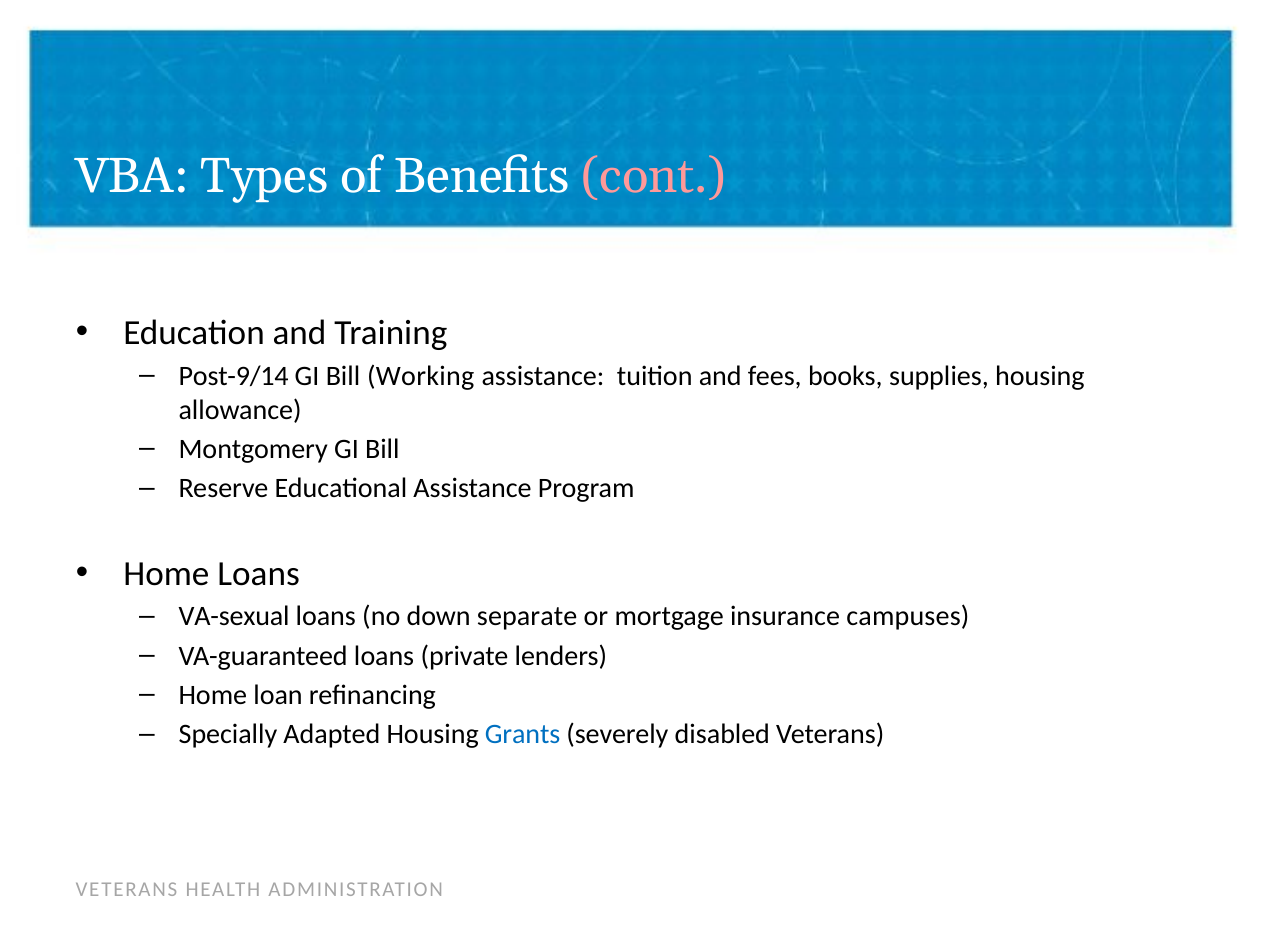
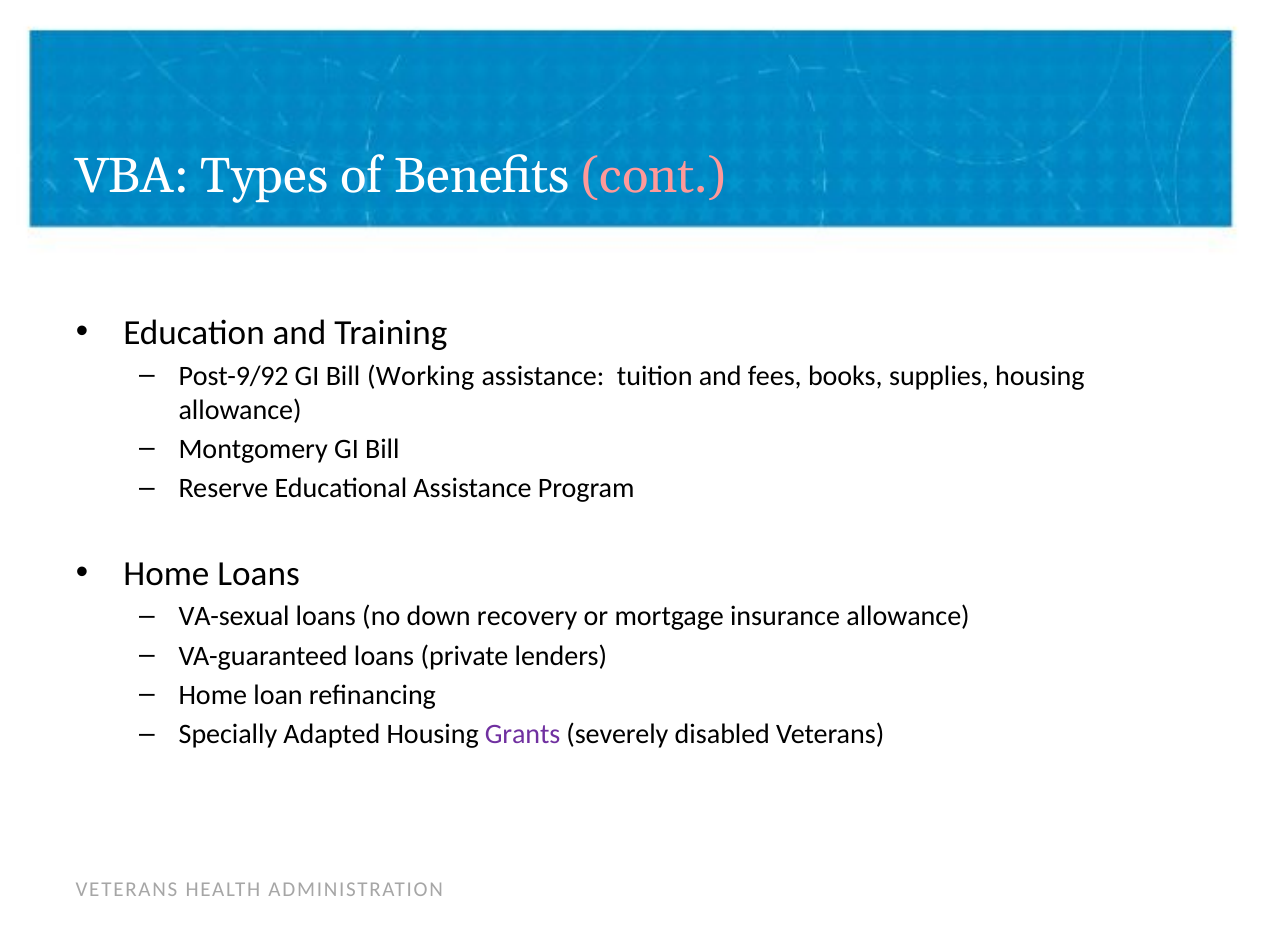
Post-9/14: Post-9/14 -> Post-9/92
separate: separate -> recovery
insurance campuses: campuses -> allowance
Grants colour: blue -> purple
